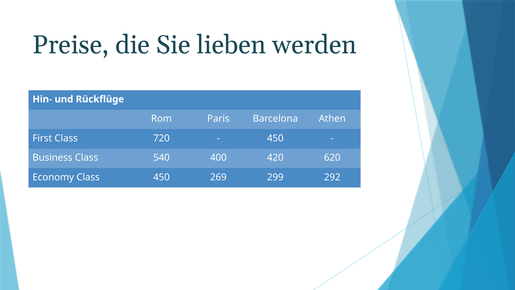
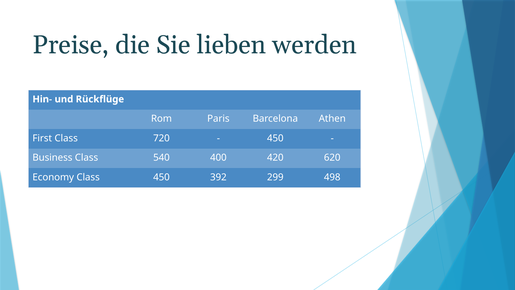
269: 269 -> 392
292: 292 -> 498
